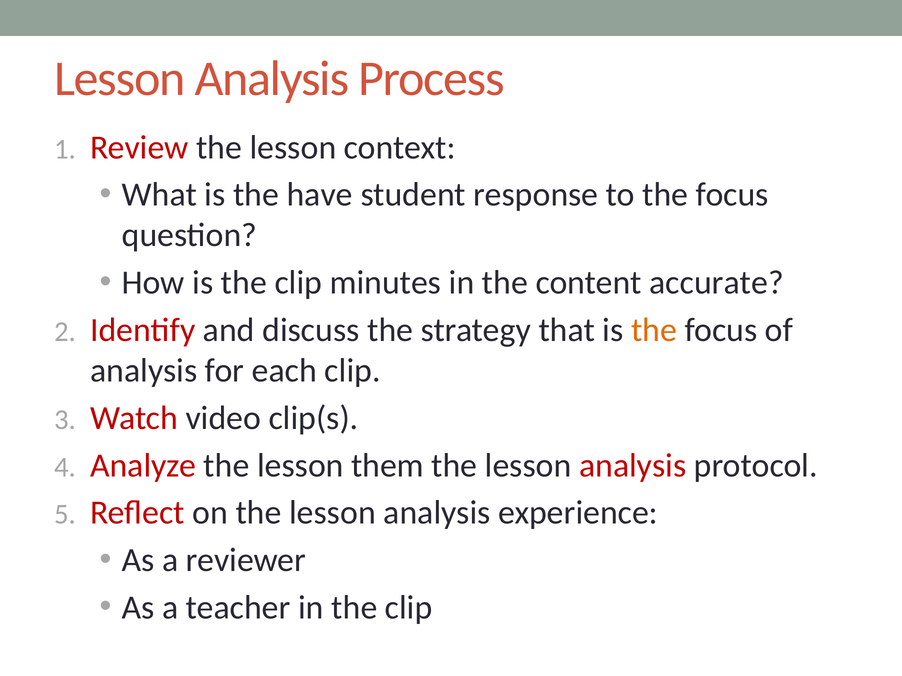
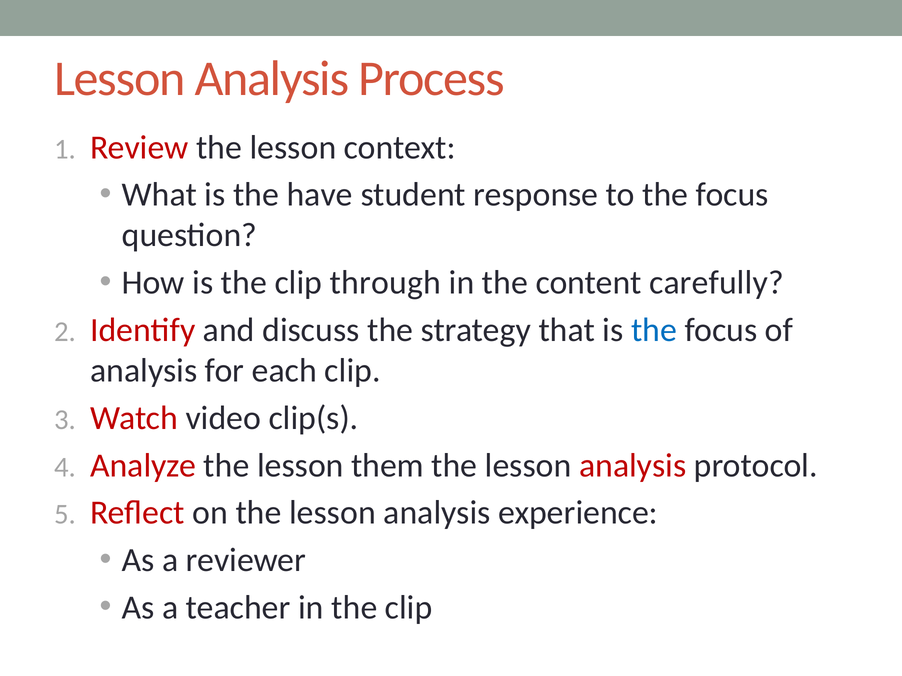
minutes: minutes -> through
accurate: accurate -> carefully
the at (654, 330) colour: orange -> blue
